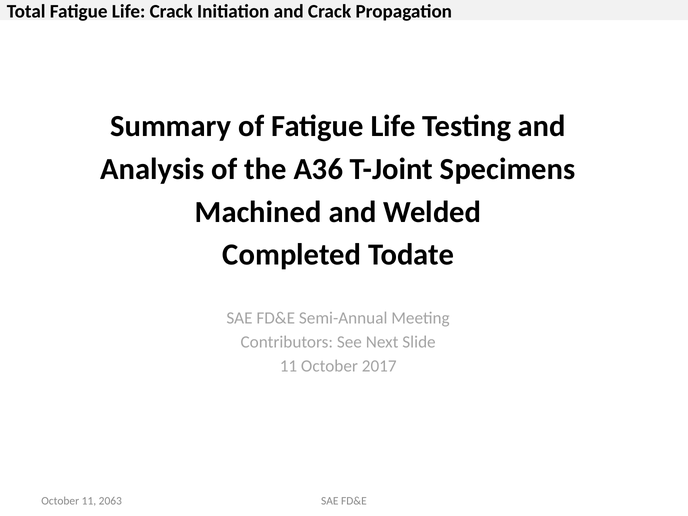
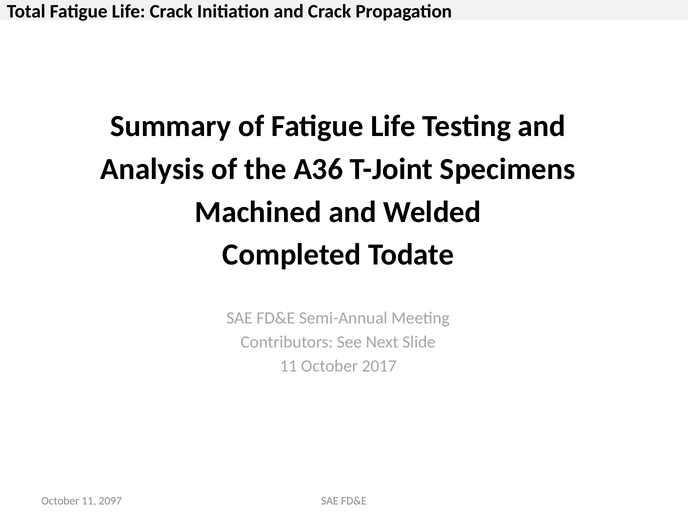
2063: 2063 -> 2097
